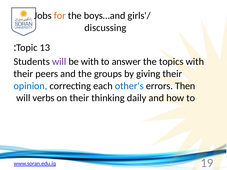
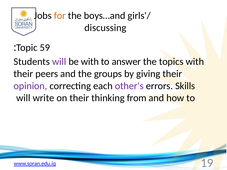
13: 13 -> 59
opinion colour: blue -> purple
other's colour: blue -> purple
Then: Then -> Skills
verbs: verbs -> write
daily: daily -> from
